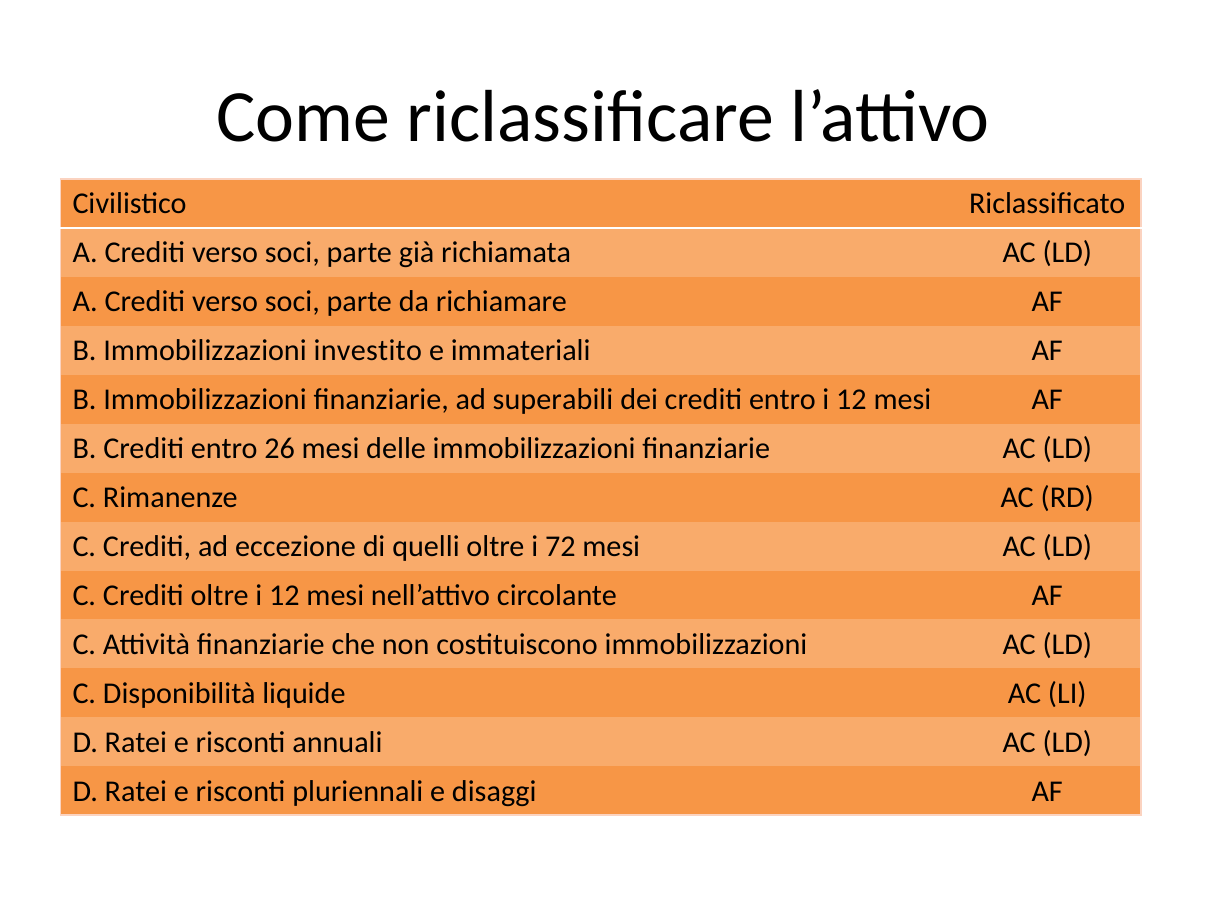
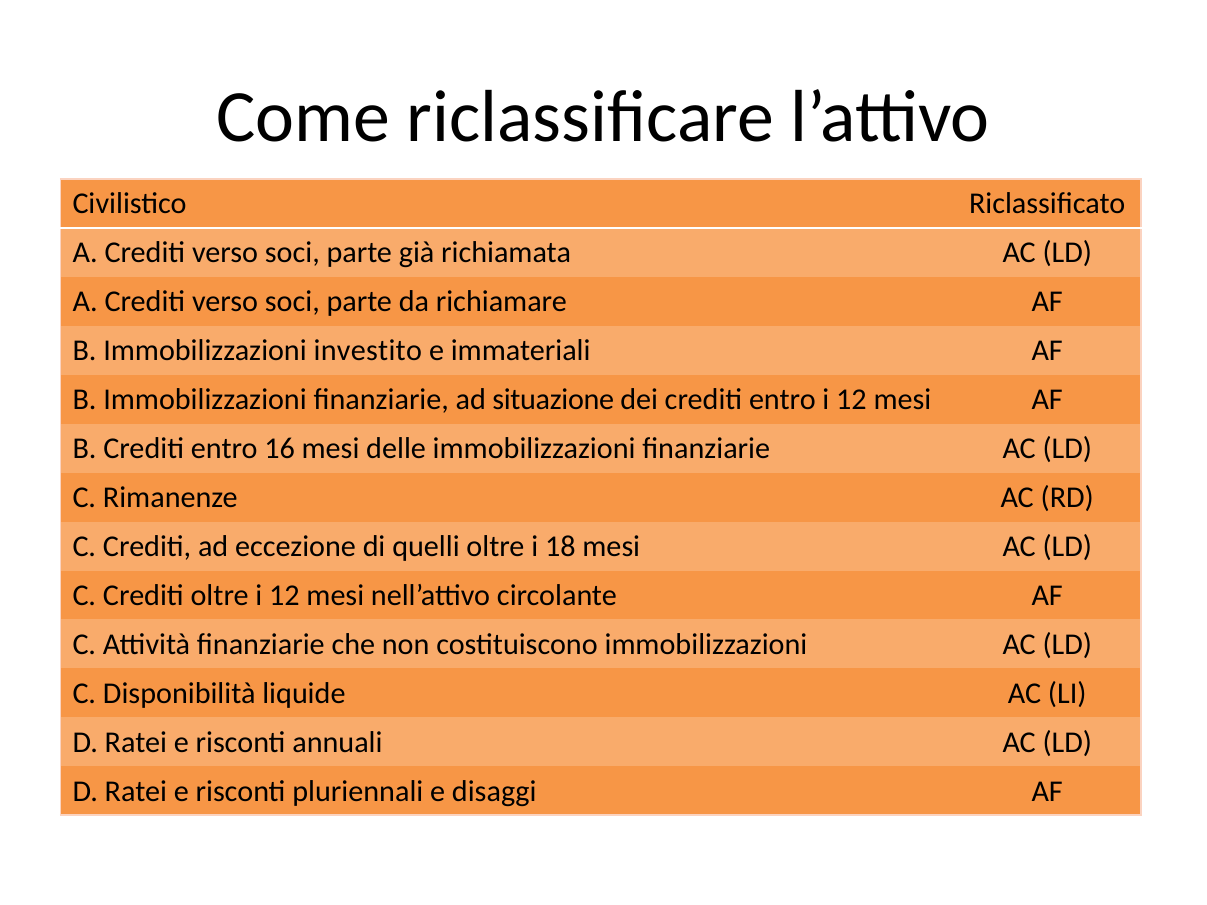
superabili: superabili -> situazione
26: 26 -> 16
72: 72 -> 18
